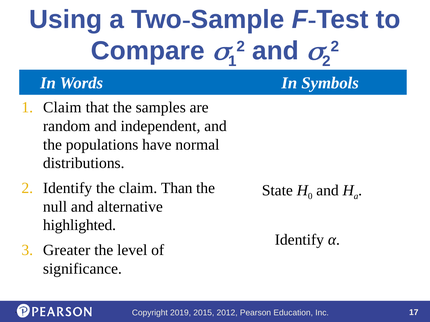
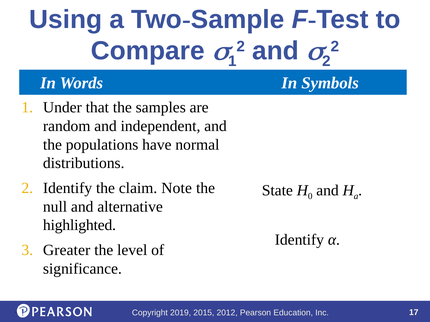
Claim at (62, 108): Claim -> Under
Than: Than -> Note
